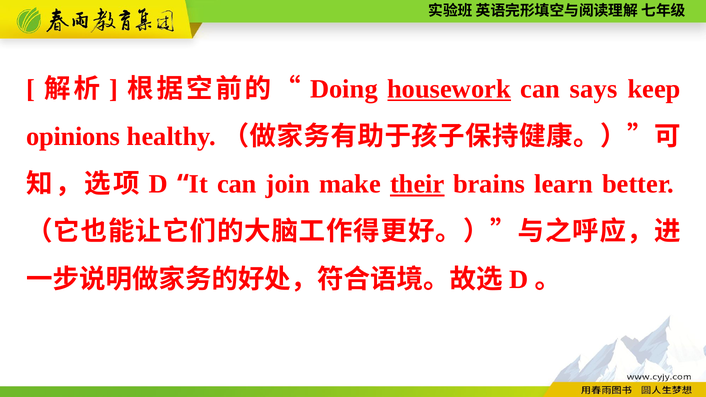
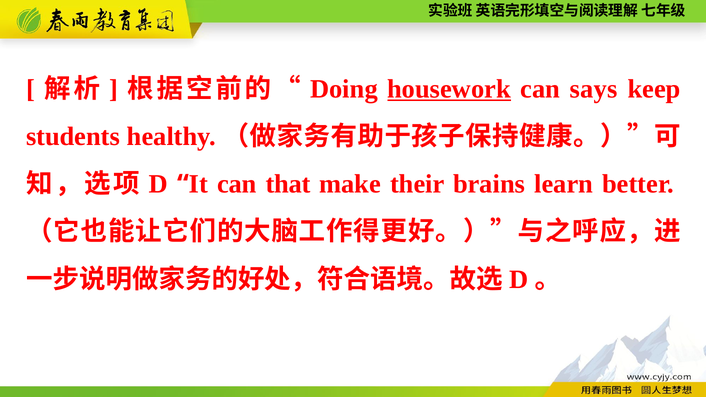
opinions: opinions -> students
join: join -> that
their underline: present -> none
